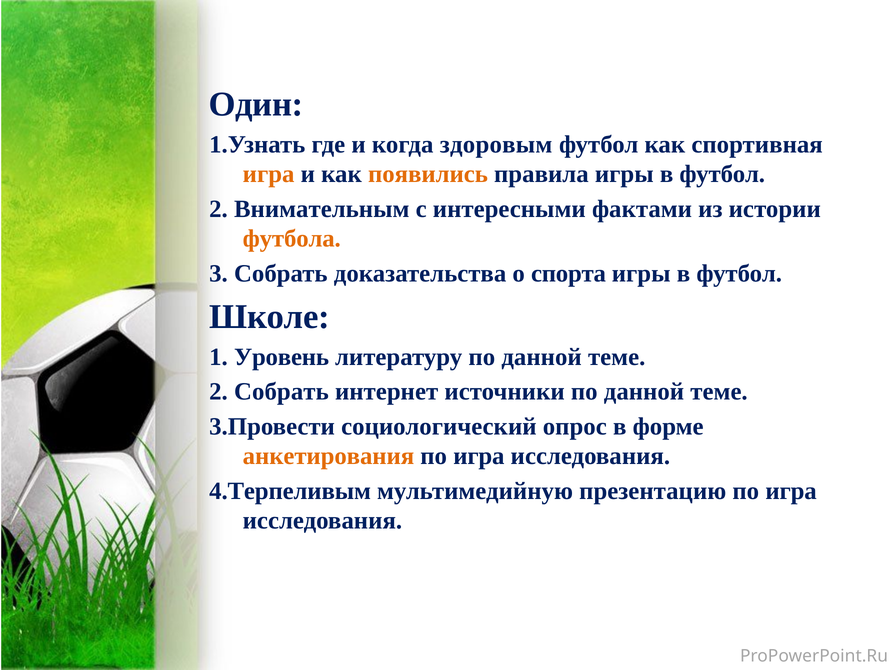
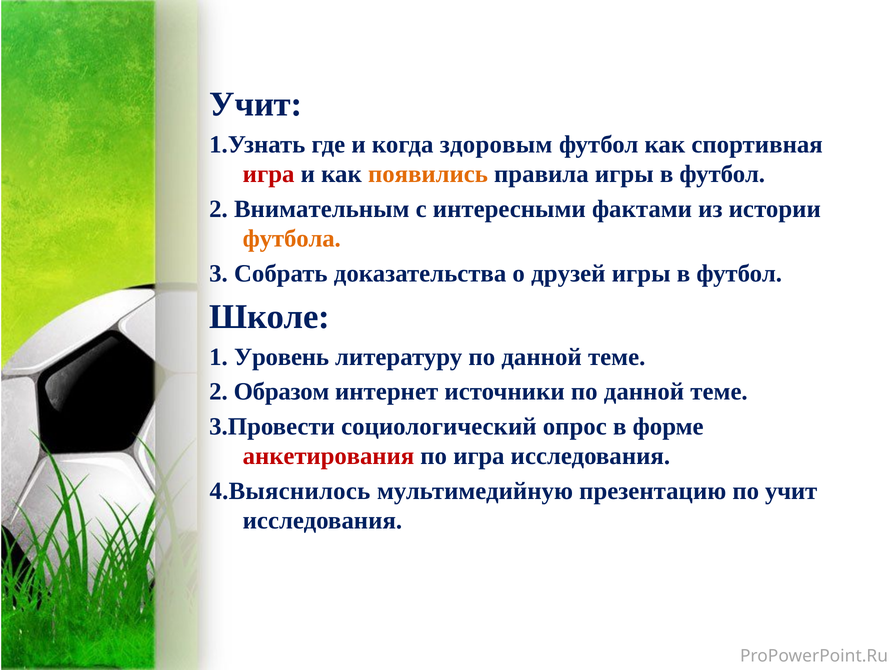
Один at (256, 104): Один -> Учит
игра at (269, 174) colour: orange -> red
спорта: спорта -> друзей
2 Собрать: Собрать -> Образом
анкетирования colour: orange -> red
4.Терпеливым: 4.Терпеливым -> 4.Выяснилось
презентацию по игра: игра -> учит
